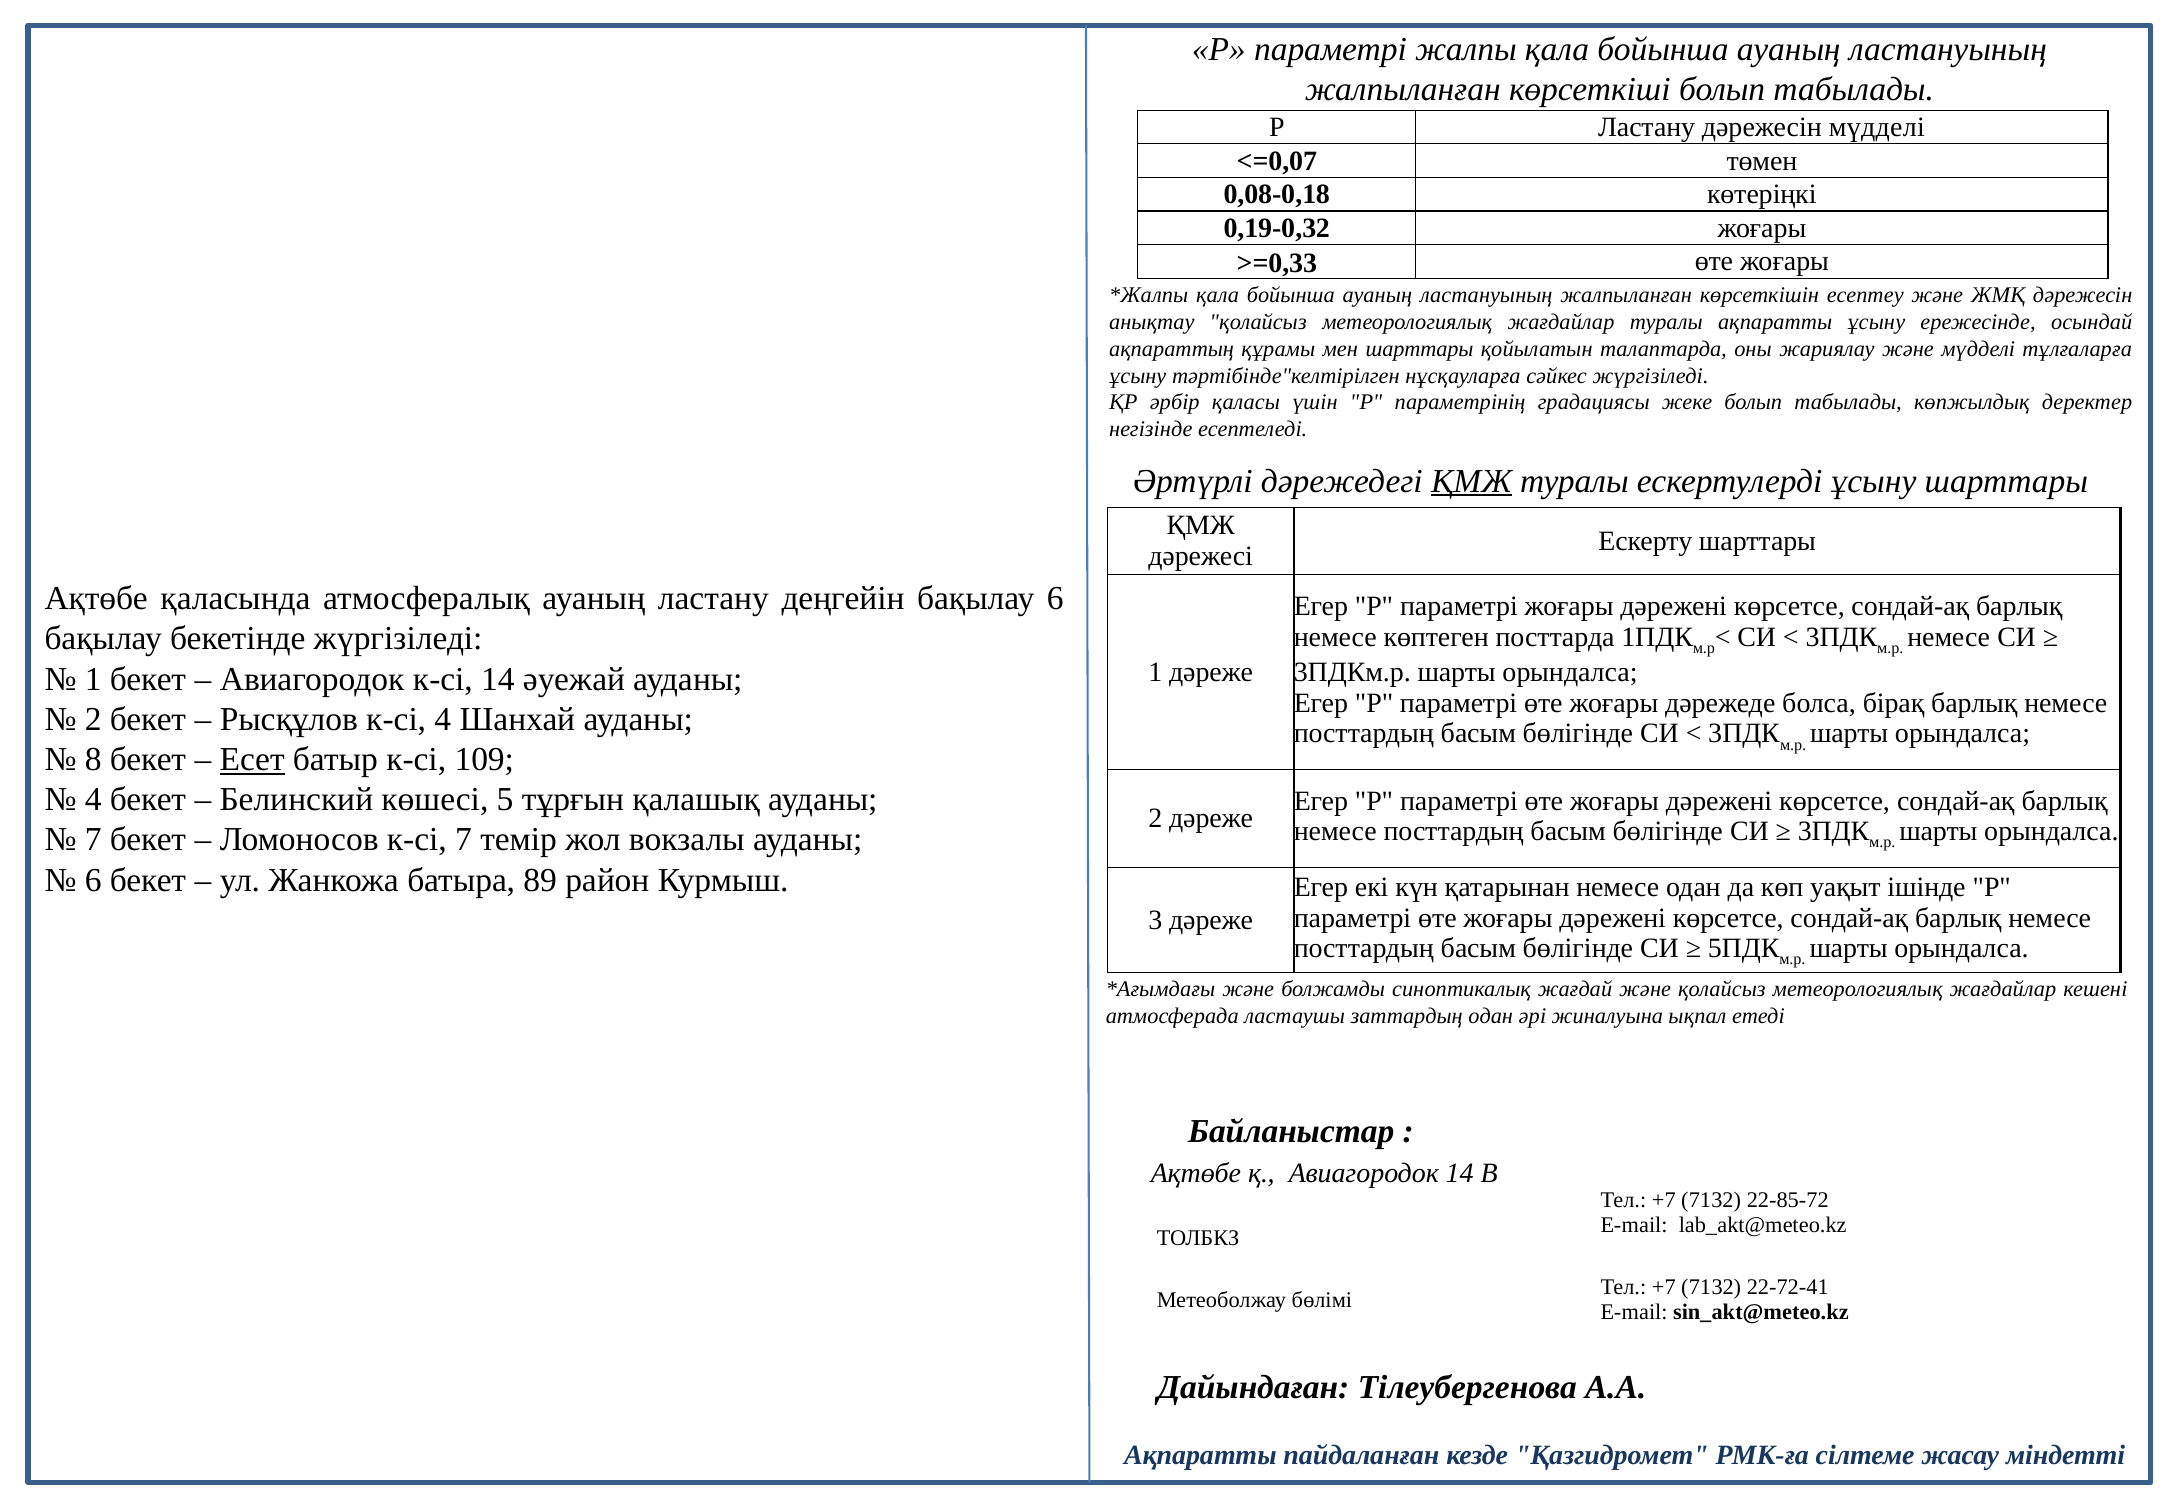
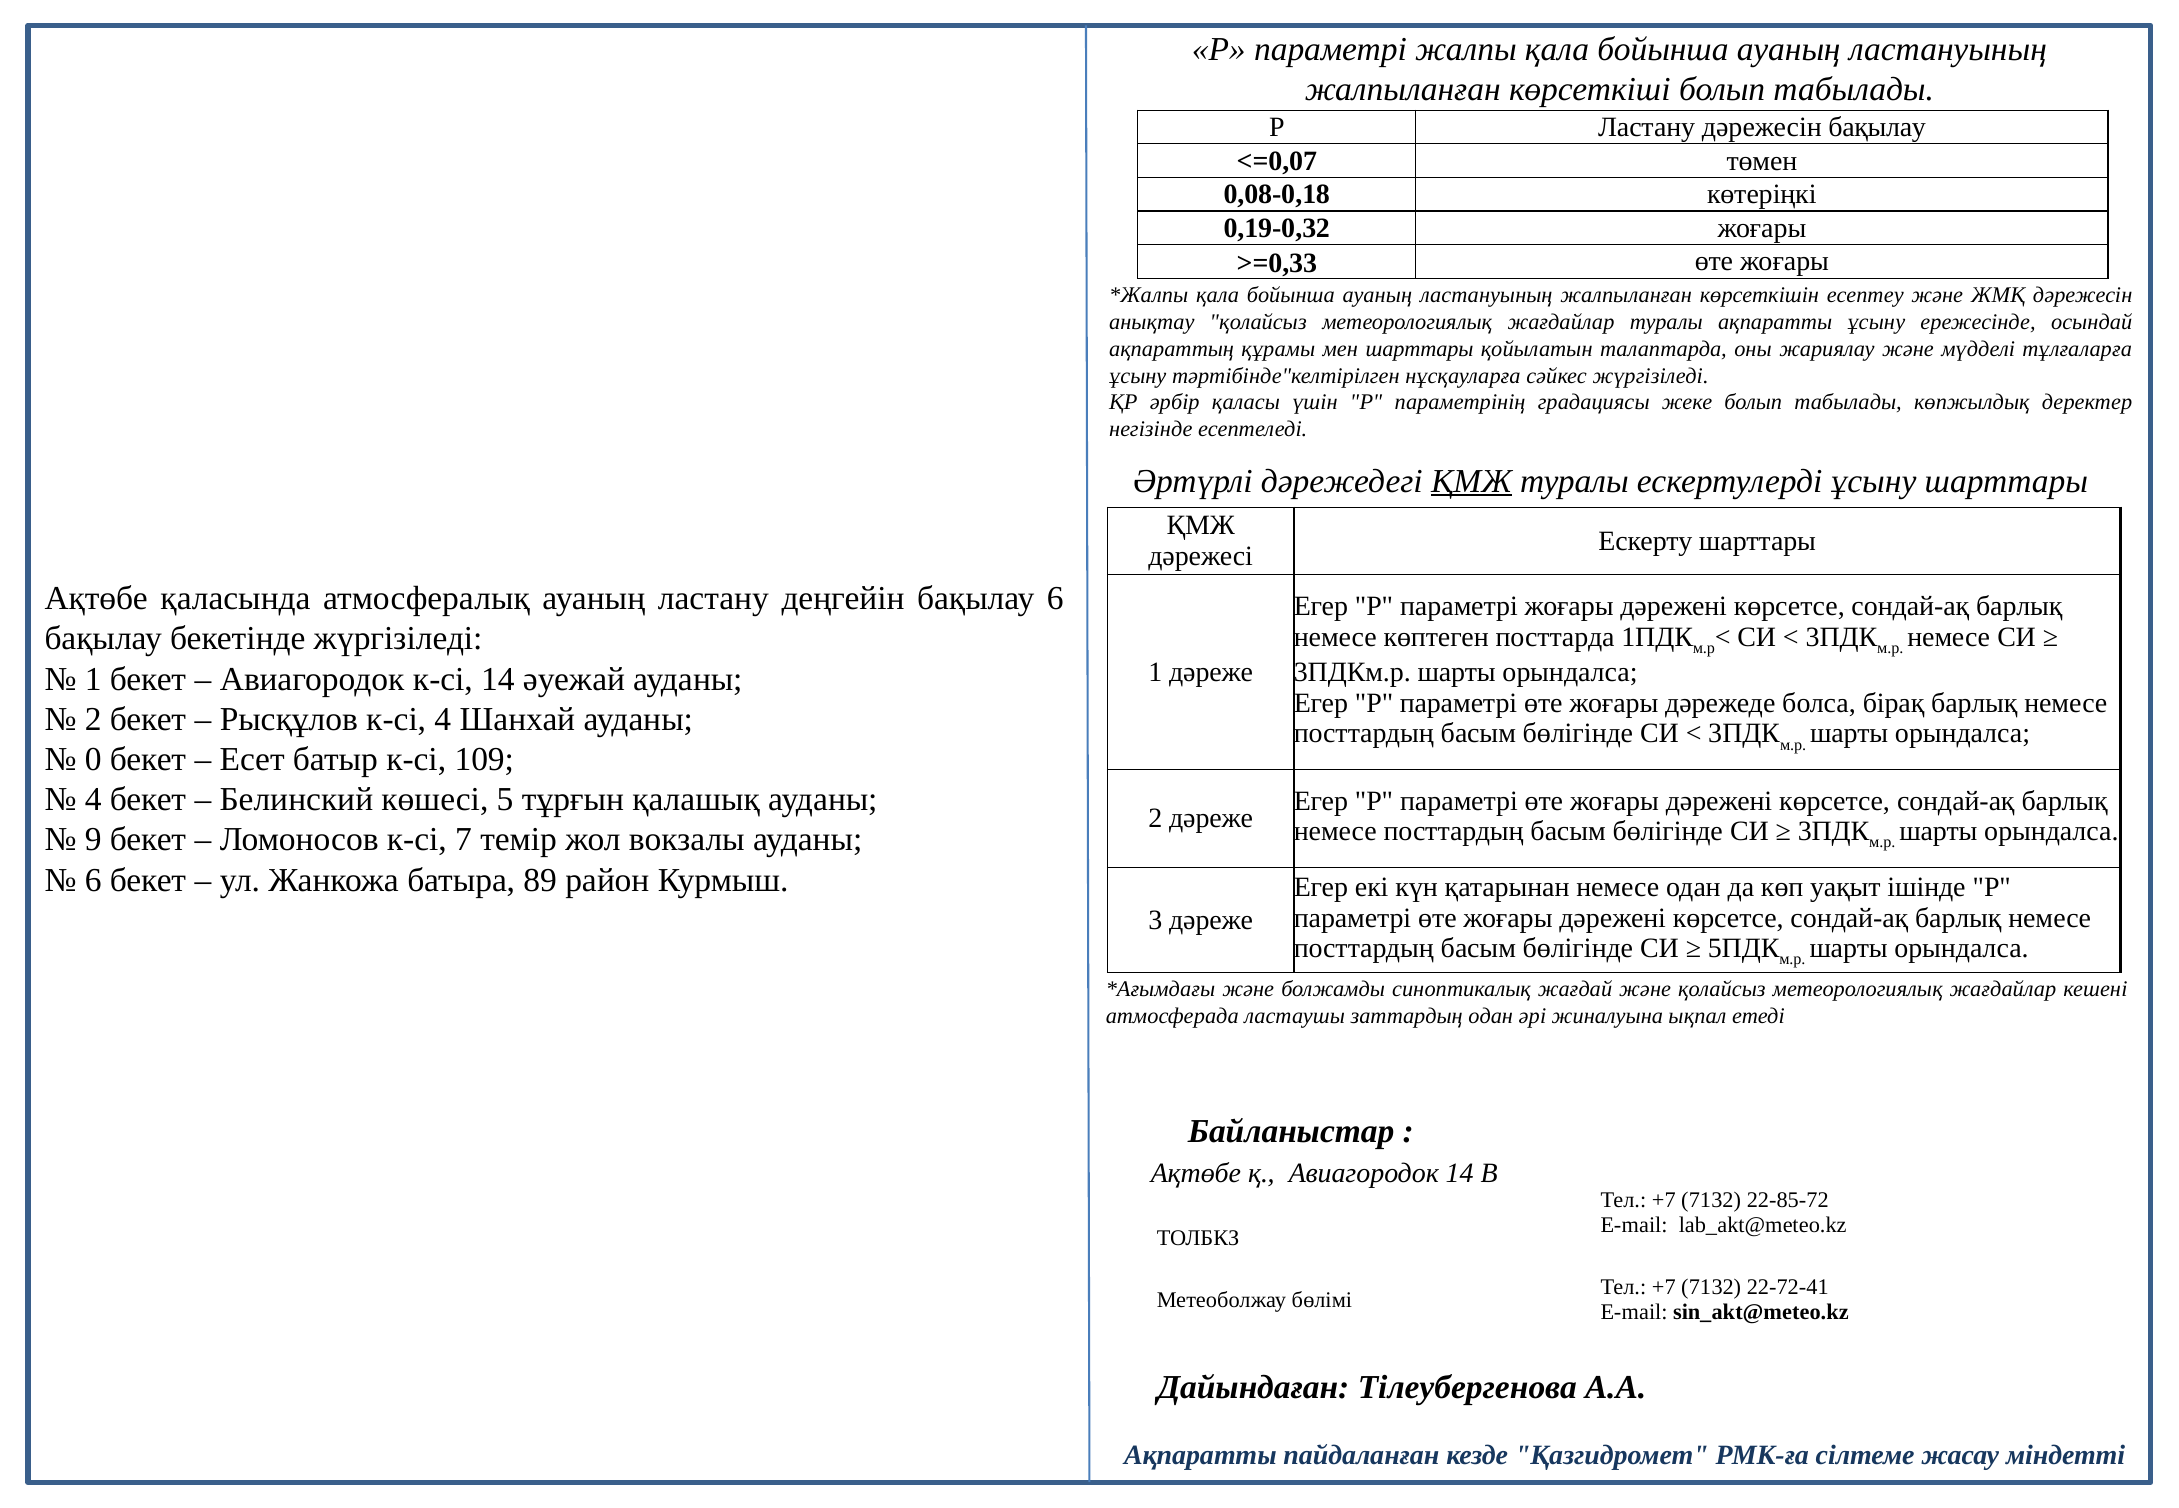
дәрежесін мүдделі: мүдделі -> бақылау
8: 8 -> 0
Есет underline: present -> none
7 at (93, 840): 7 -> 9
